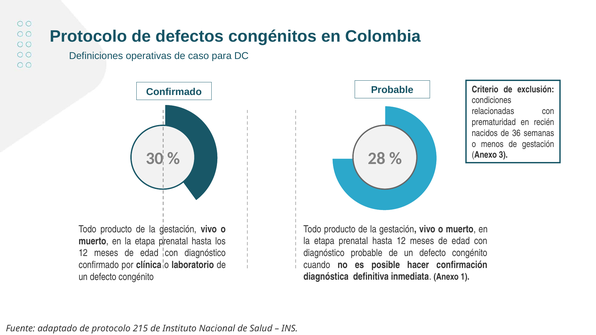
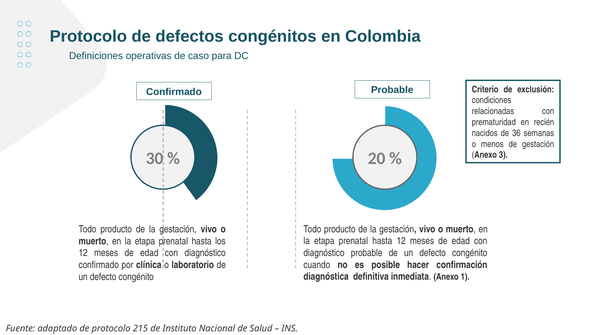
28: 28 -> 20
